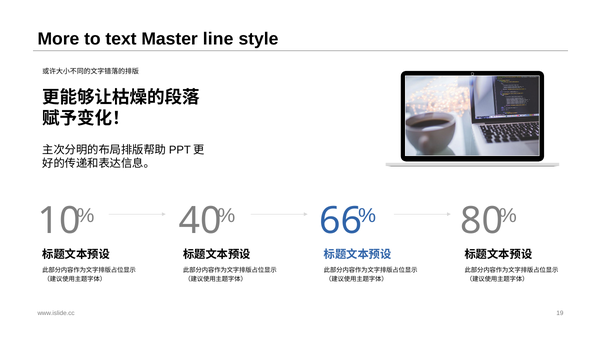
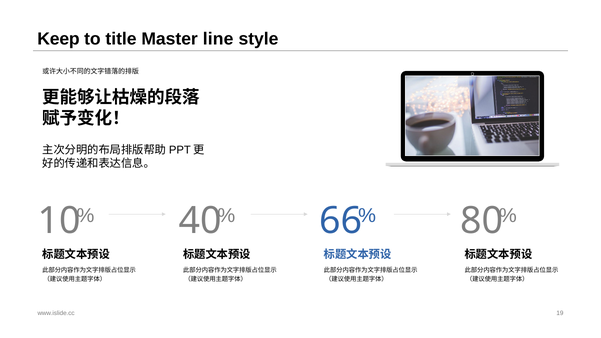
More: More -> Keep
text: text -> title
